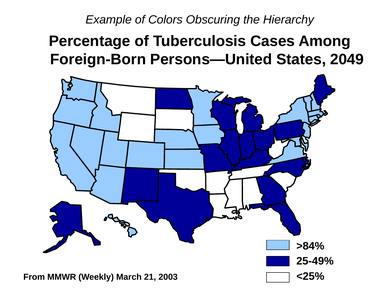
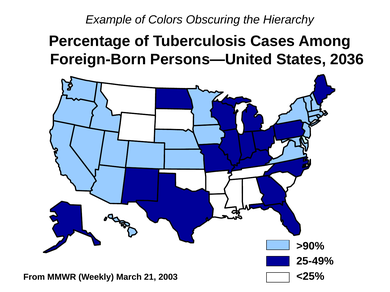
2049: 2049 -> 2036
>84%: >84% -> >90%
